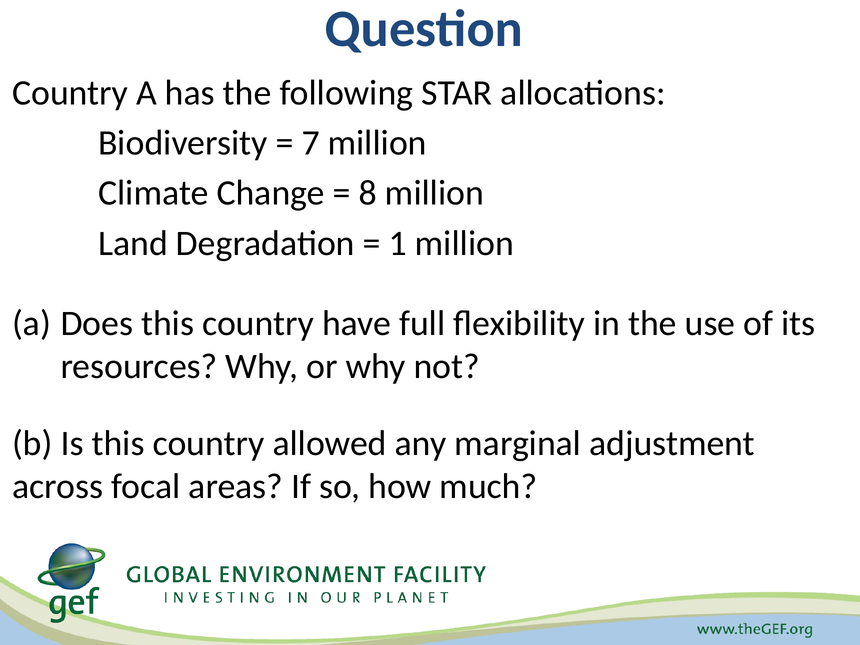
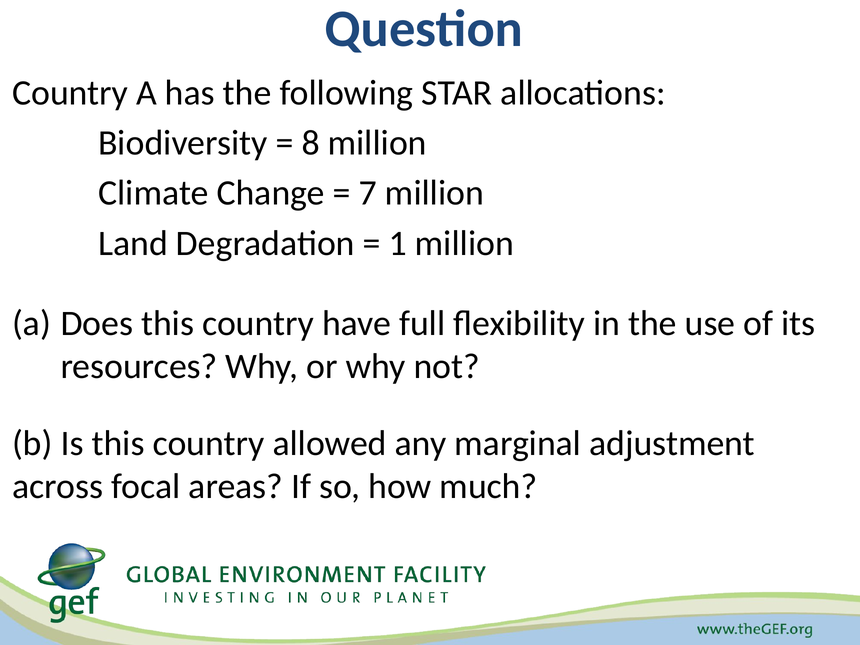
7: 7 -> 8
8: 8 -> 7
